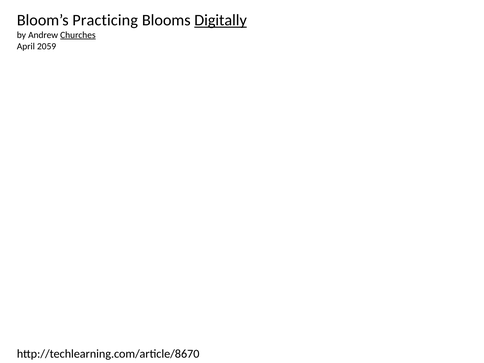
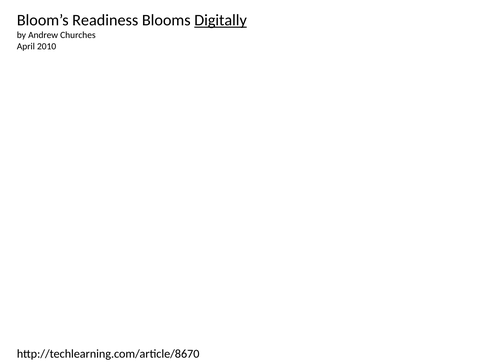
Practicing: Practicing -> Readiness
Churches underline: present -> none
2059: 2059 -> 2010
